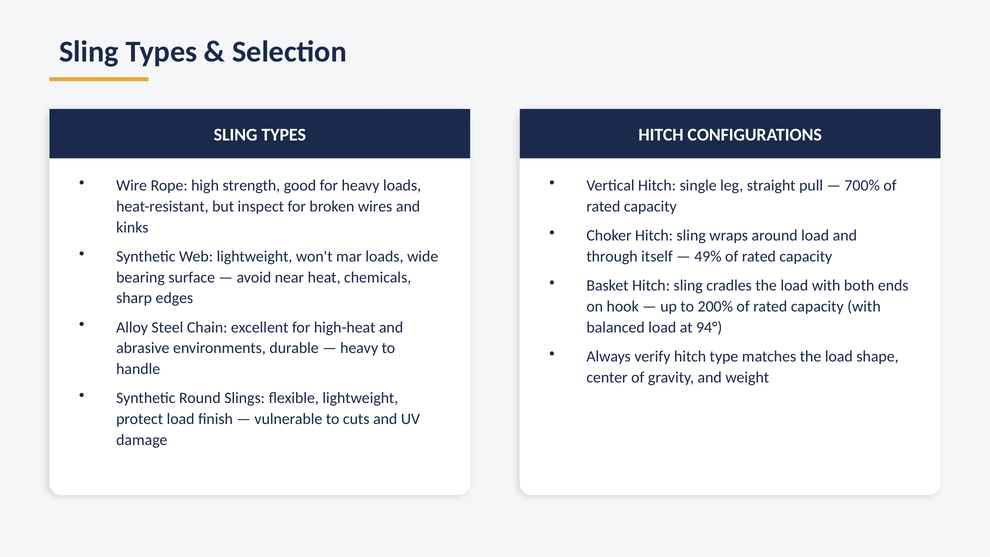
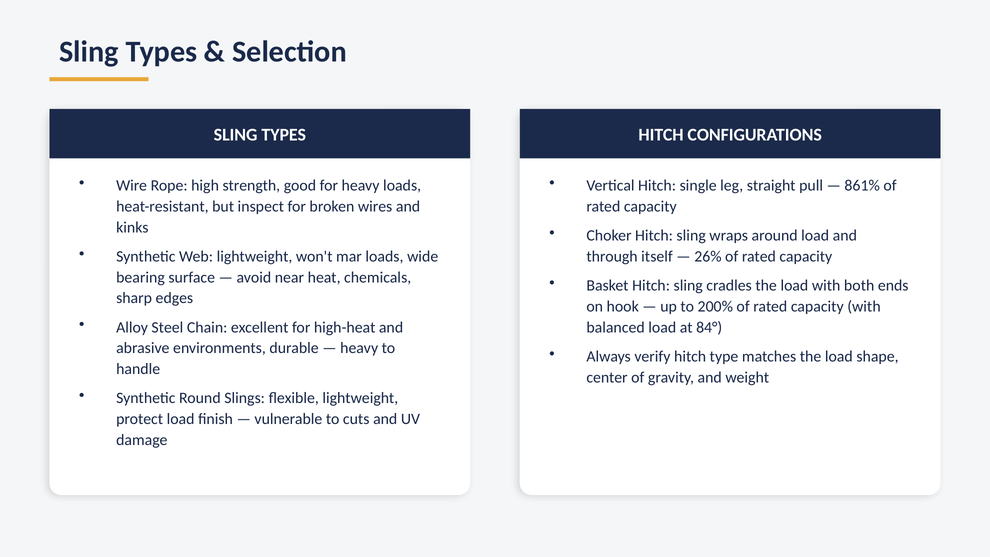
700%: 700% -> 861%
49%: 49% -> 26%
94°: 94° -> 84°
